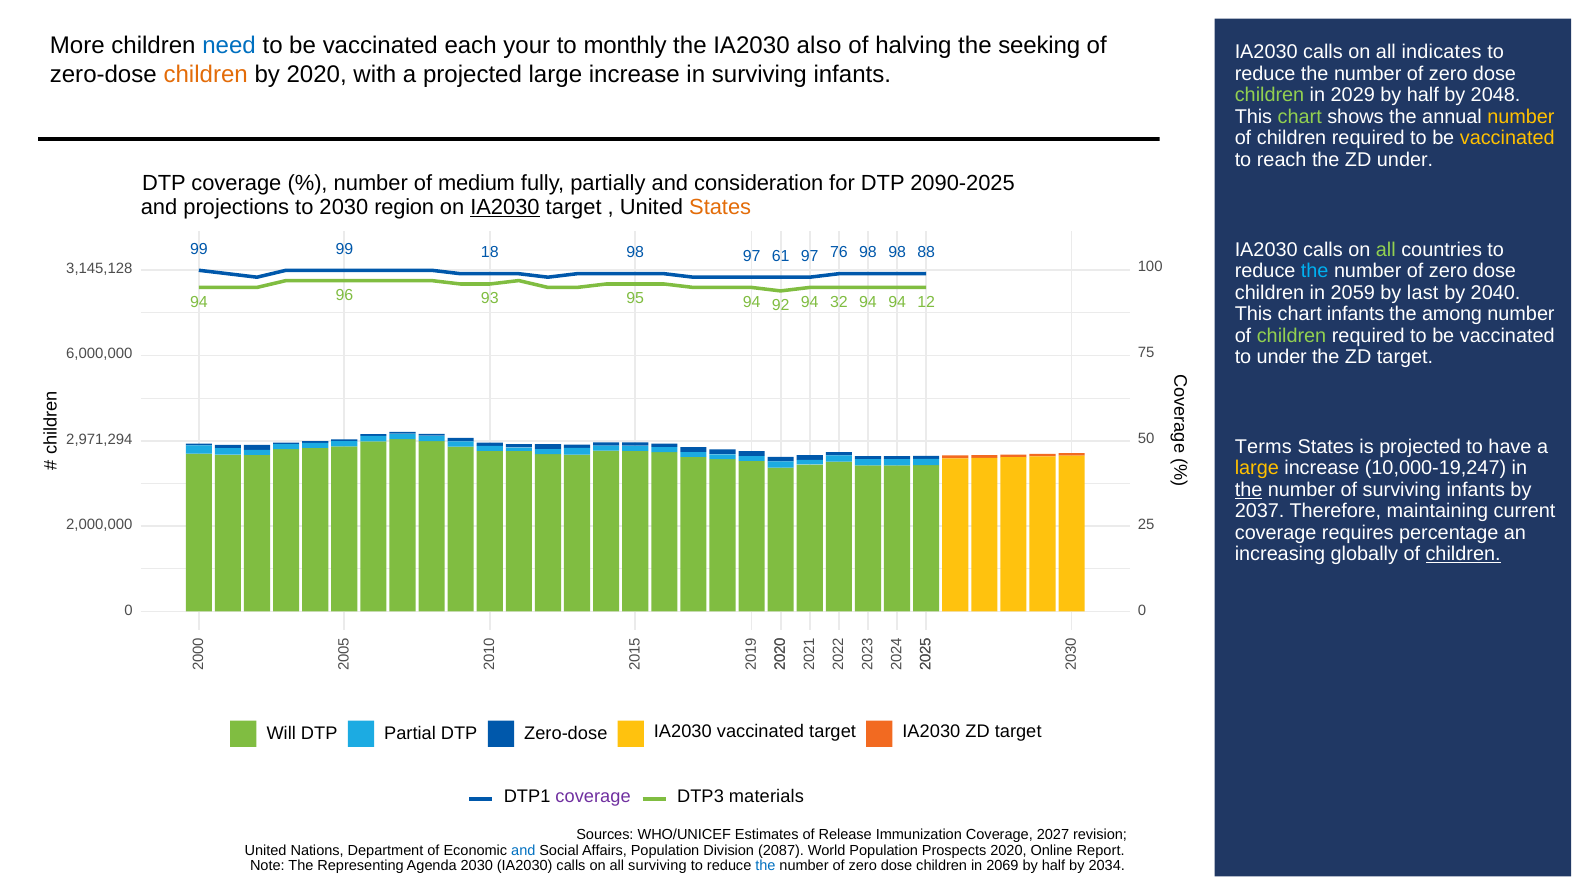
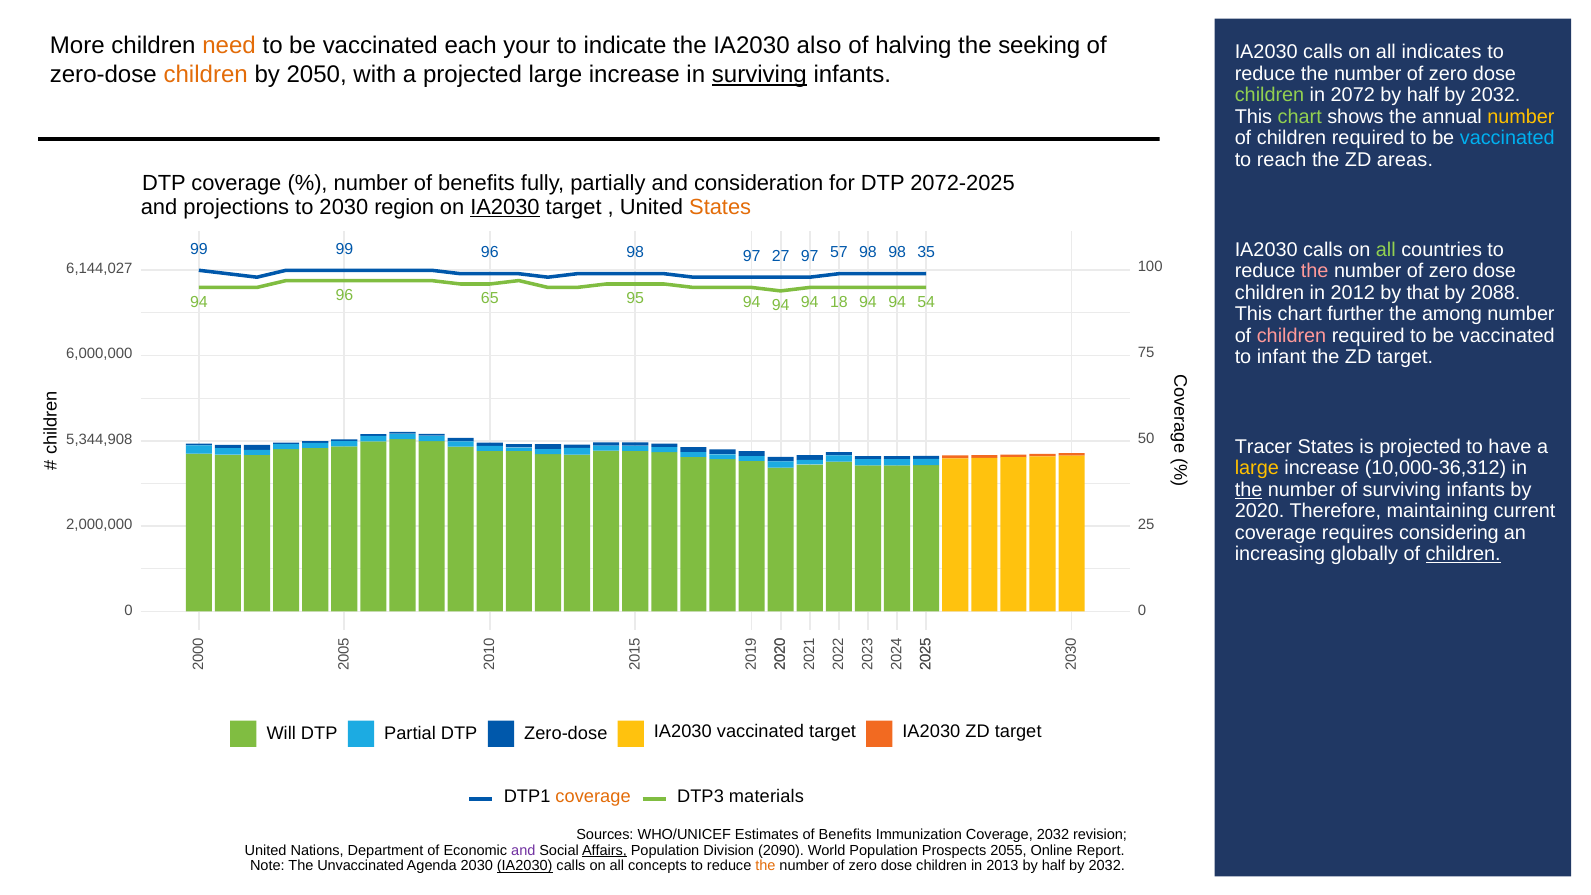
need colour: blue -> orange
monthly: monthly -> indicate
by 2020: 2020 -> 2050
surviving at (759, 75) underline: none -> present
2029: 2029 -> 2072
2048 at (1496, 95): 2048 -> 2032
vaccinated at (1507, 138) colour: yellow -> light blue
ZD under: under -> areas
number of medium: medium -> benefits
2090-2025: 2090-2025 -> 2072-2025
99 18: 18 -> 96
61: 61 -> 27
76: 76 -> 57
88: 88 -> 35
3,145,128: 3,145,128 -> 6,144,027
the at (1315, 271) colour: light blue -> pink
2059: 2059 -> 2012
last: last -> that
2040: 2040 -> 2088
93: 93 -> 65
95 94 92: 92 -> 94
32: 32 -> 18
12: 12 -> 54
chart infants: infants -> further
children at (1292, 335) colour: light green -> pink
to under: under -> infant
2,971,294: 2,971,294 -> 5,344,908
Terms: Terms -> Tracer
10,000-19,247: 10,000-19,247 -> 10,000-36,312
2037: 2037 -> 2020
percentage: percentage -> considering
coverage at (593, 796) colour: purple -> orange
Estimates of Release: Release -> Benefits
Coverage 2027: 2027 -> 2032
and at (523, 850) colour: blue -> purple
Affairs underline: none -> present
2087: 2087 -> 2090
Prospects 2020: 2020 -> 2055
Representing: Representing -> Unvaccinated
IA2030 at (525, 866) underline: none -> present
all surviving: surviving -> concepts
the at (765, 866) colour: blue -> orange
2069: 2069 -> 2013
2034 at (1107, 866): 2034 -> 2032
